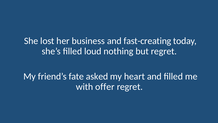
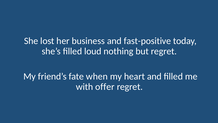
fast-creating: fast-creating -> fast-positive
asked: asked -> when
